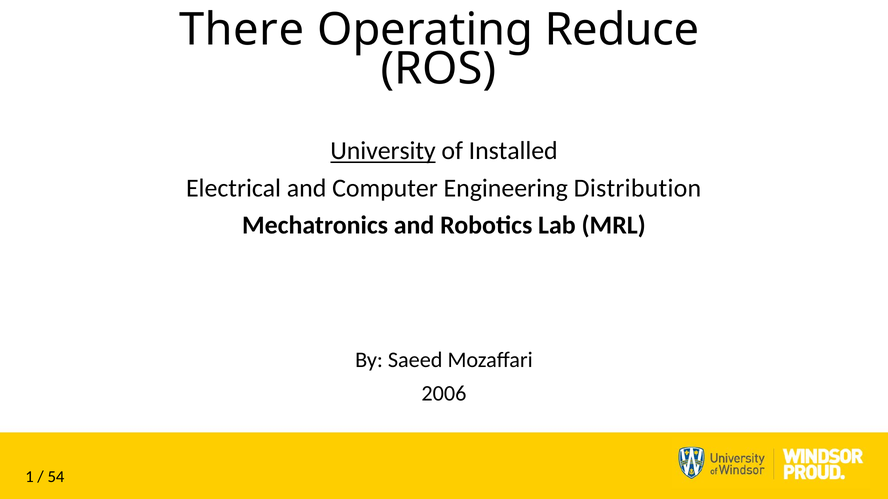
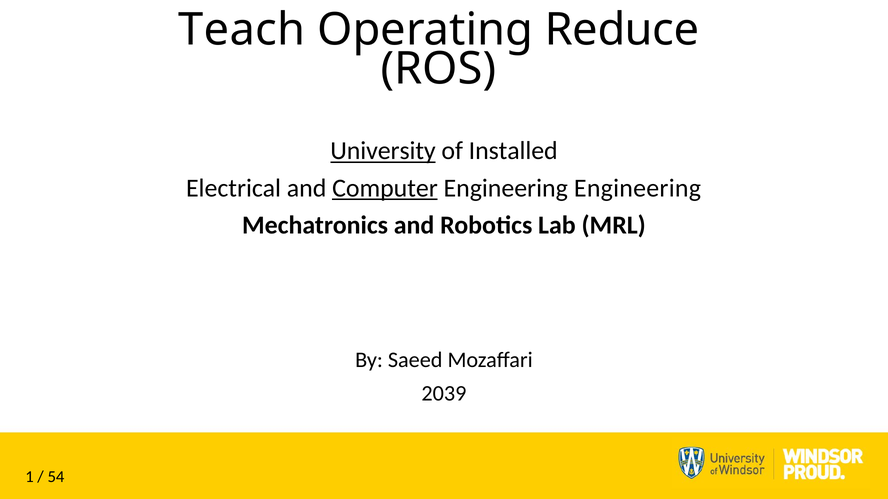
There: There -> Teach
Computer underline: none -> present
Engineering Distribution: Distribution -> Engineering
2006: 2006 -> 2039
